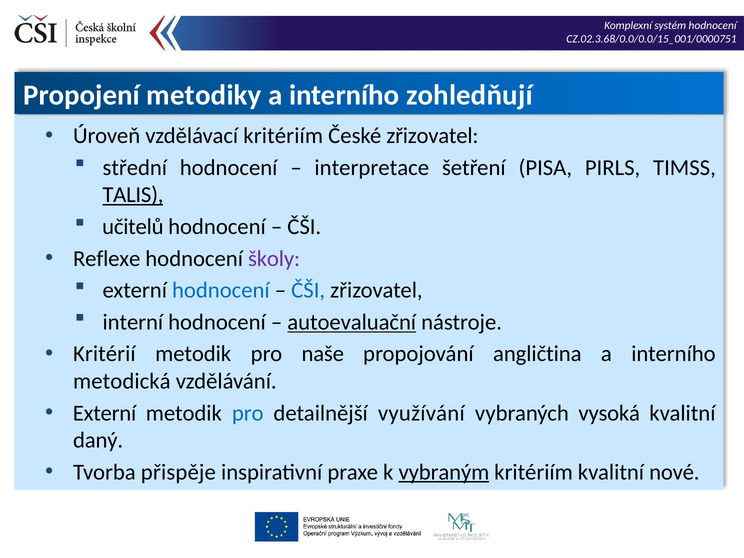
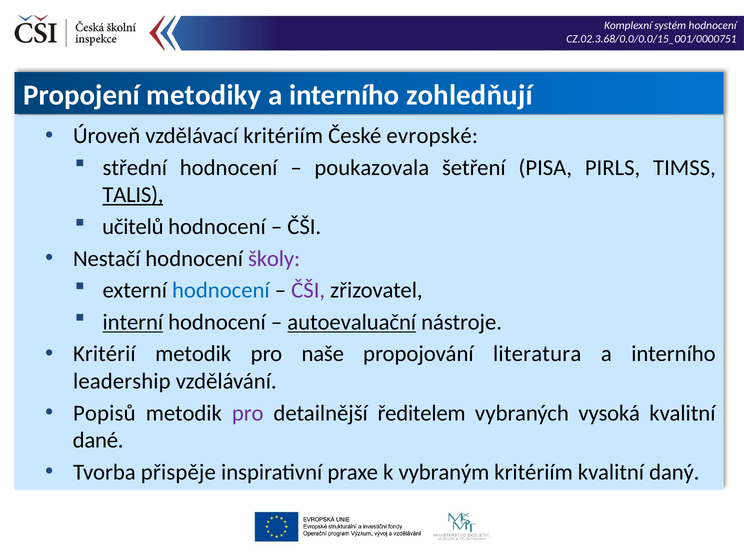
České zřizovatel: zřizovatel -> evropské
interpretace: interpretace -> poukazovala
Reflexe: Reflexe -> Nestačí
ČŠI at (308, 290) colour: blue -> purple
interní underline: none -> present
angličtina: angličtina -> literatura
metodická: metodická -> leadership
Externí at (105, 413): Externí -> Popisů
pro at (248, 413) colour: blue -> purple
využívání: využívání -> ředitelem
daný: daný -> dané
vybraným underline: present -> none
nové: nové -> daný
